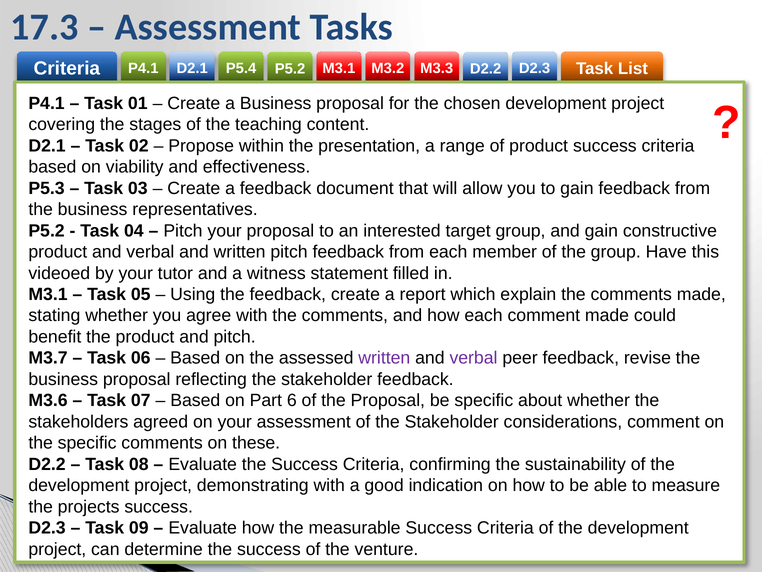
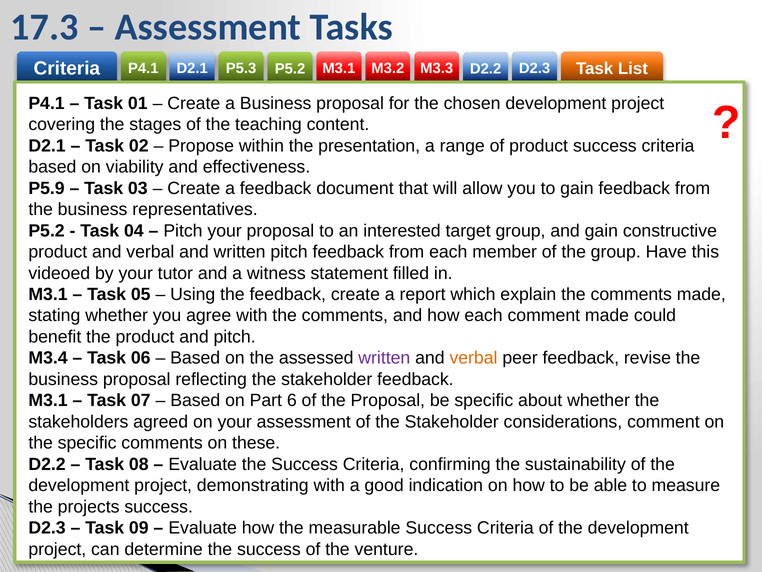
P5.4: P5.4 -> P5.3
P5.3: P5.3 -> P5.9
M3.7: M3.7 -> M3.4
verbal at (473, 358) colour: purple -> orange
M3.6 at (48, 400): M3.6 -> M3.1
